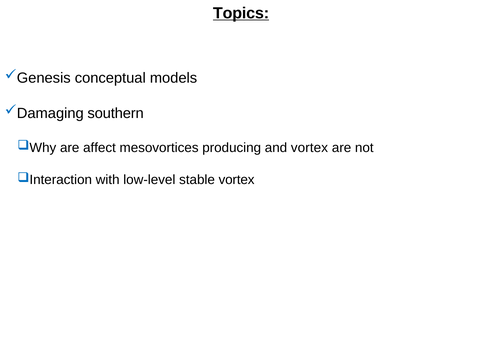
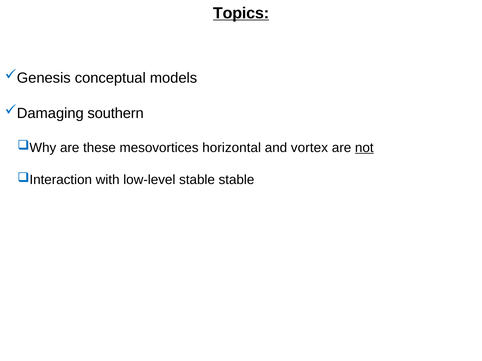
affect: affect -> these
producing: producing -> horizontal
not underline: none -> present
stable vortex: vortex -> stable
